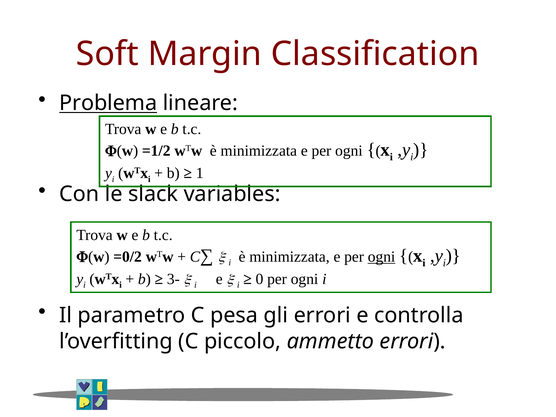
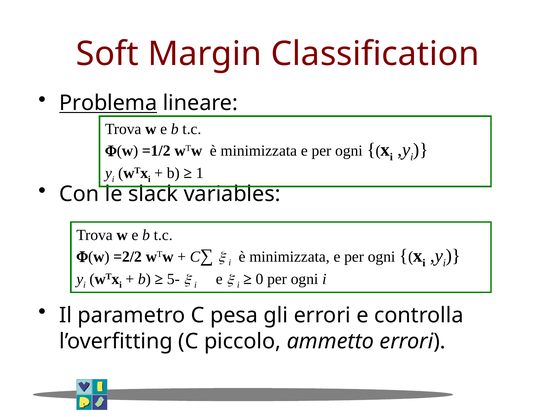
=0/2: =0/2 -> =2/2
ogni at (382, 257) underline: present -> none
3-: 3- -> 5-
